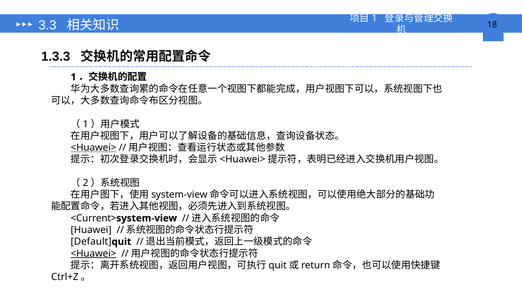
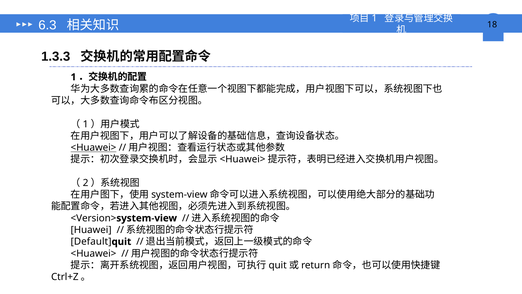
3.3: 3.3 -> 6.3
<Current>: <Current> -> <Version>
<Huawei> at (93, 253) underline: present -> none
